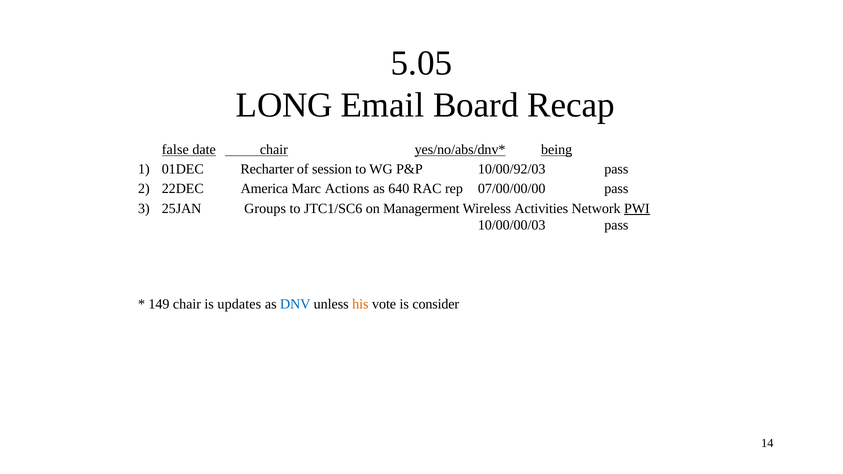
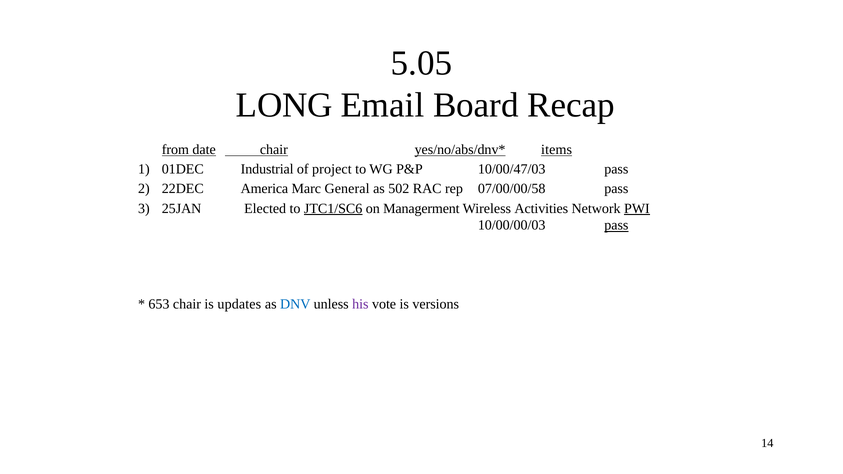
false: false -> from
being: being -> items
Recharter: Recharter -> Industrial
session: session -> project
10/00/92/03: 10/00/92/03 -> 10/00/47/03
Actions: Actions -> General
640: 640 -> 502
07/00/00/00: 07/00/00/00 -> 07/00/00/58
Groups: Groups -> Elected
JTC1/SC6 underline: none -> present
pass at (616, 225) underline: none -> present
149: 149 -> 653
his colour: orange -> purple
consider: consider -> versions
